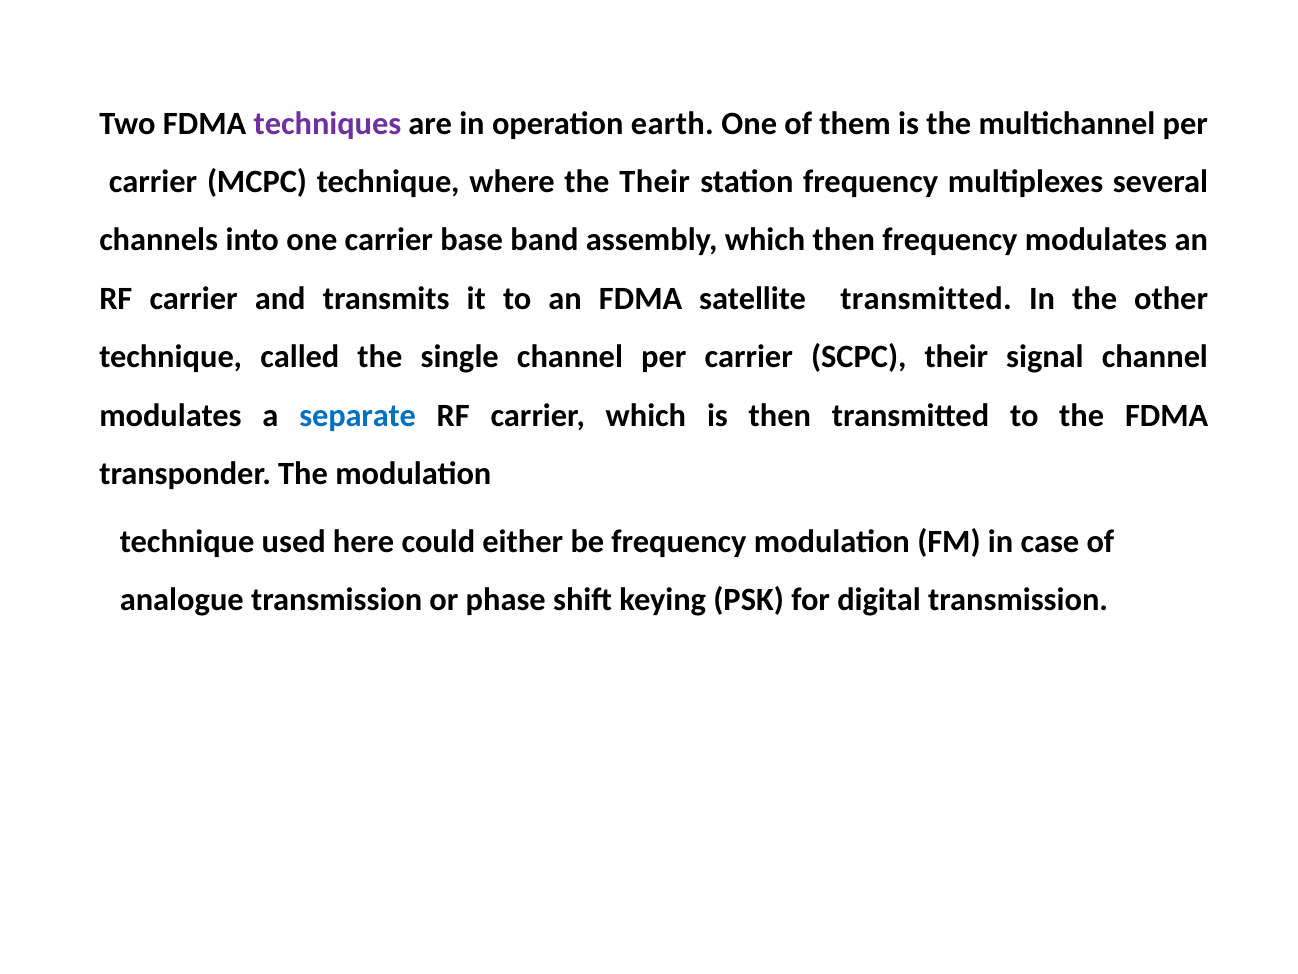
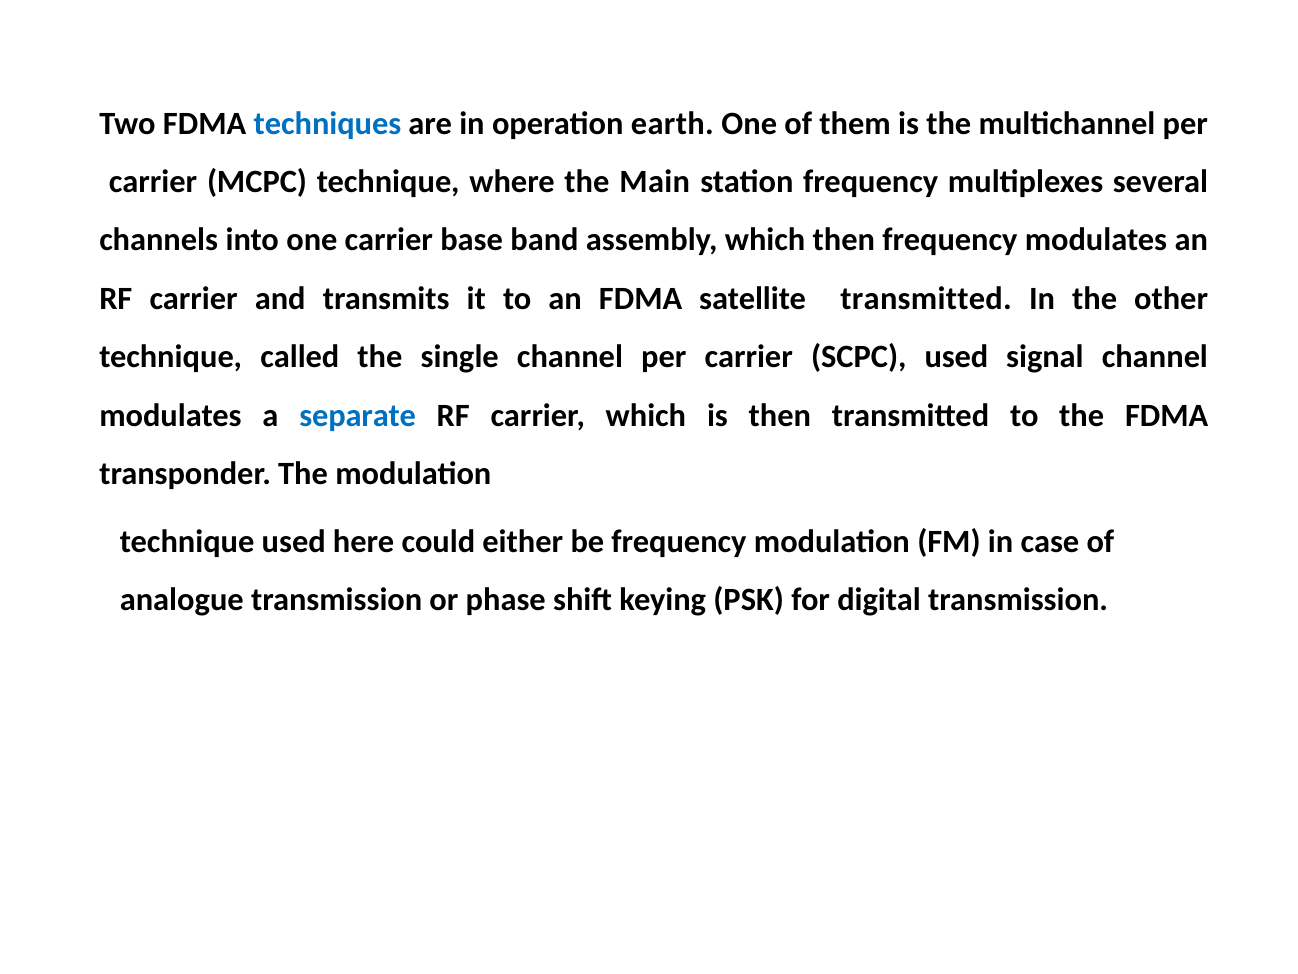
techniques colour: purple -> blue
the Their: Their -> Main
SCPC their: their -> used
